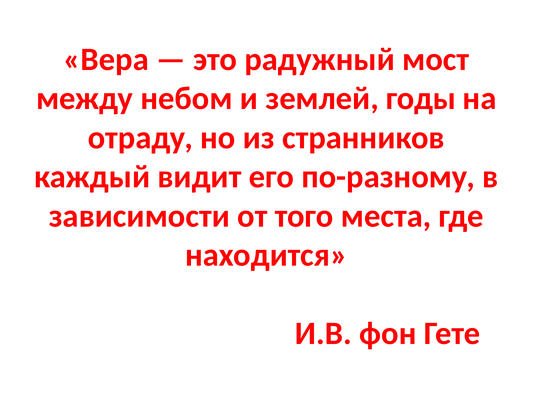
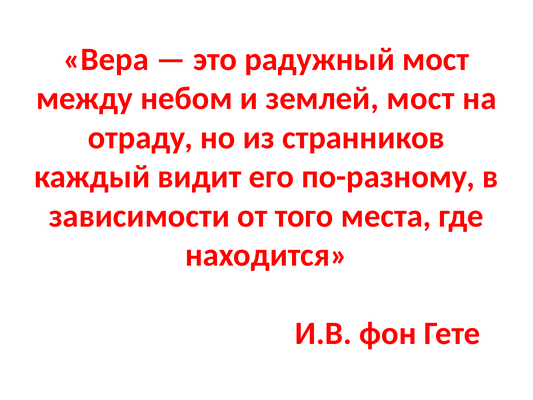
землей годы: годы -> мост
